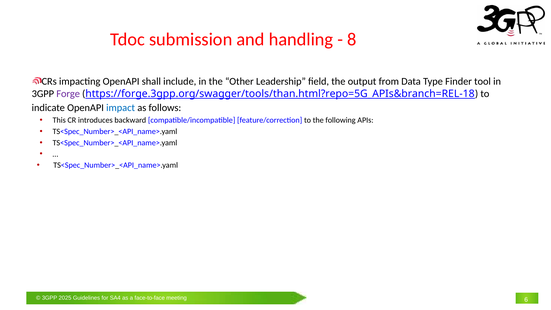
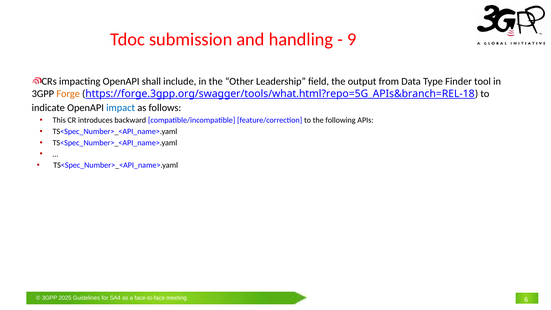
8: 8 -> 9
Forge colour: purple -> orange
https://forge.3gpp.org/swagger/tools/than.html?repo=5G_APIs&branch=REL-18: https://forge.3gpp.org/swagger/tools/than.html?repo=5G_APIs&branch=REL-18 -> https://forge.3gpp.org/swagger/tools/what.html?repo=5G_APIs&branch=REL-18
